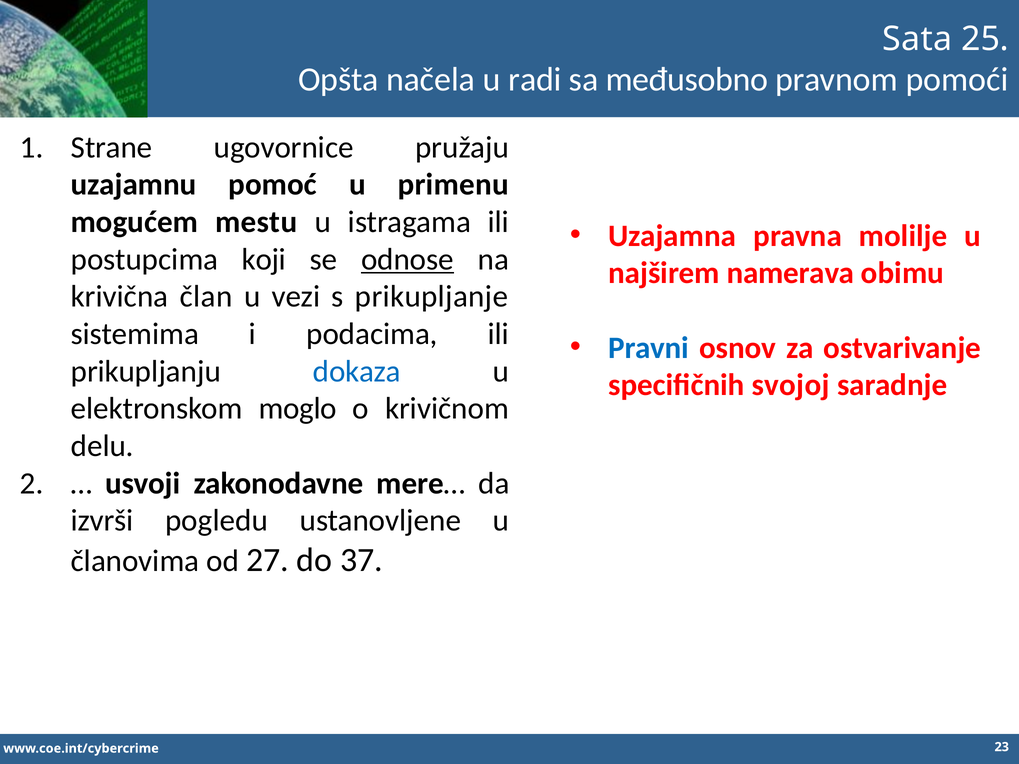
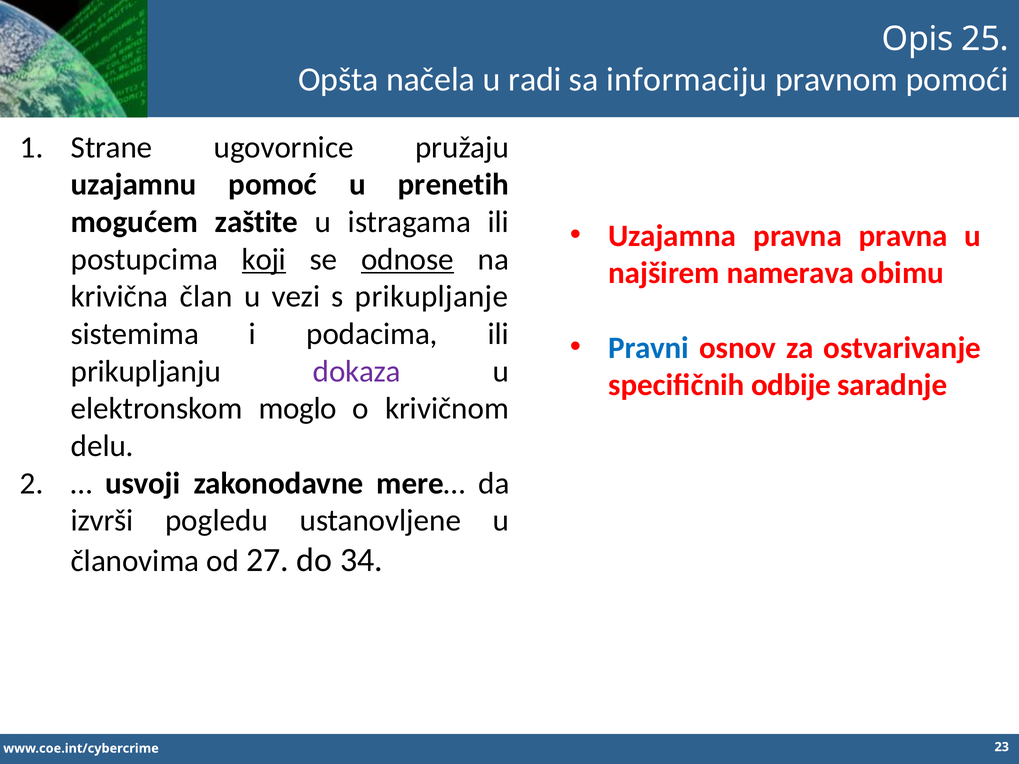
Sata: Sata -> Opis
međusobno: međusobno -> informaciju
primenu: primenu -> prenetih
mestu: mestu -> zaštite
pravna molilje: molilje -> pravna
koji underline: none -> present
dokaza colour: blue -> purple
svojoj: svojoj -> odbije
37: 37 -> 34
